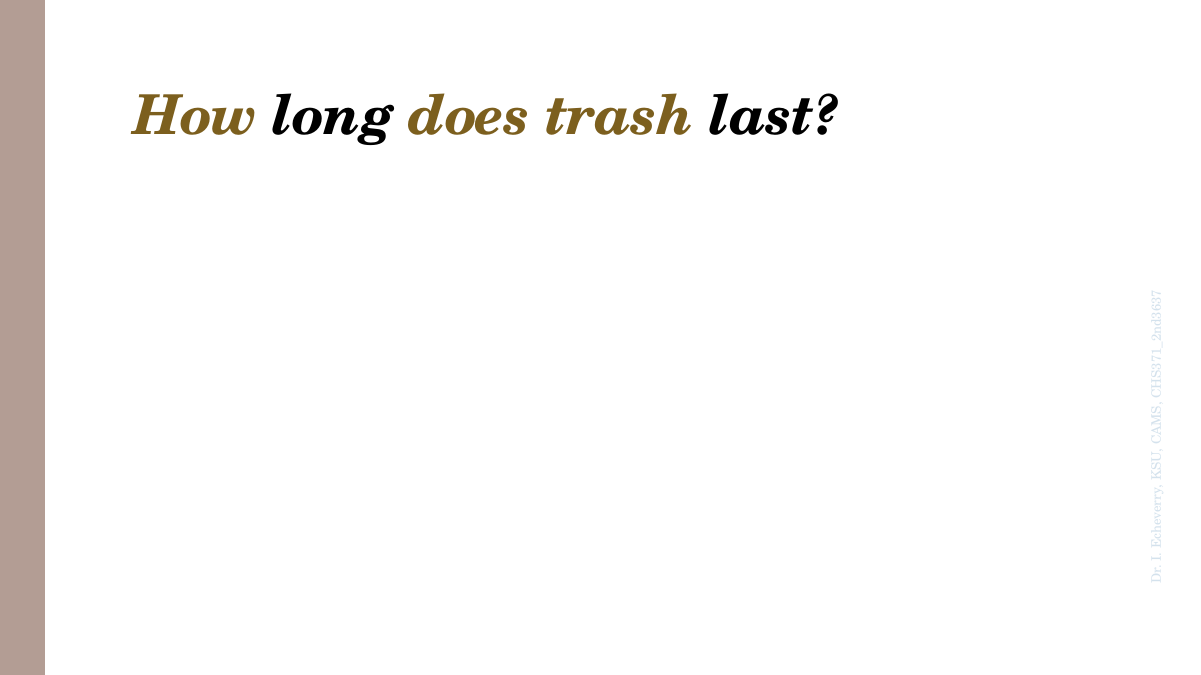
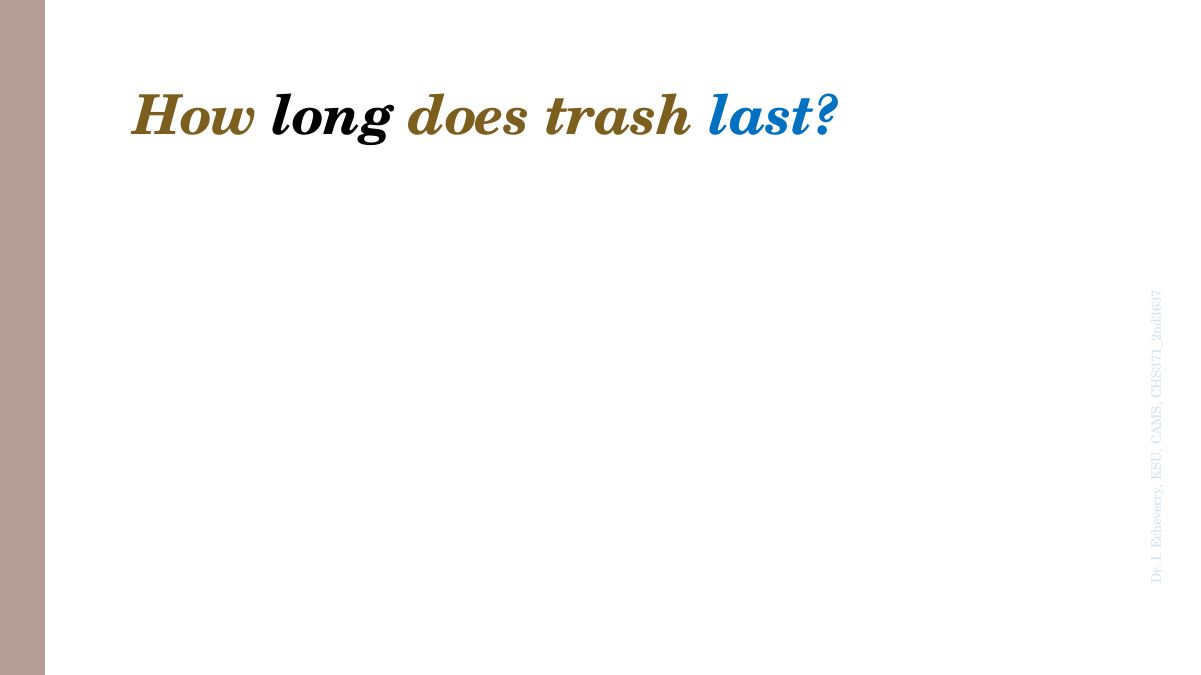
last colour: black -> blue
